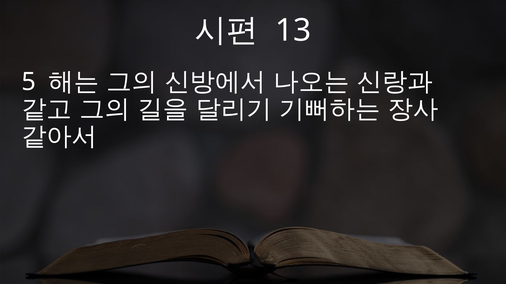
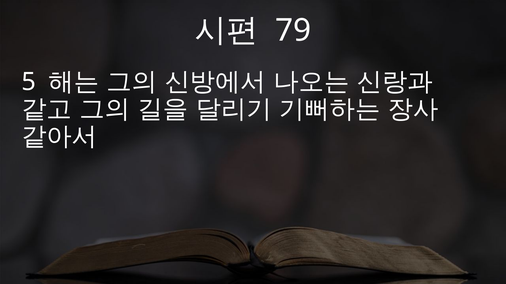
13: 13 -> 79
